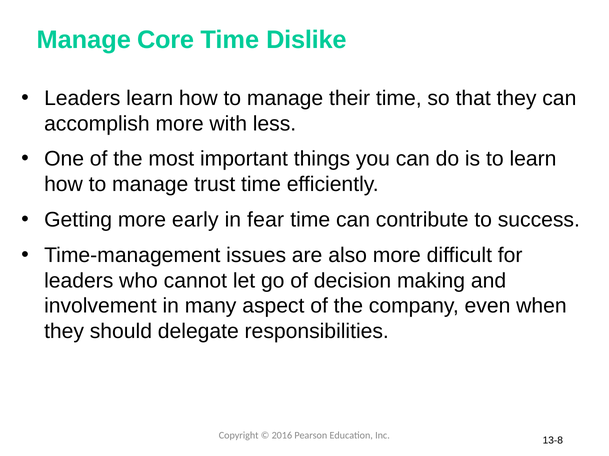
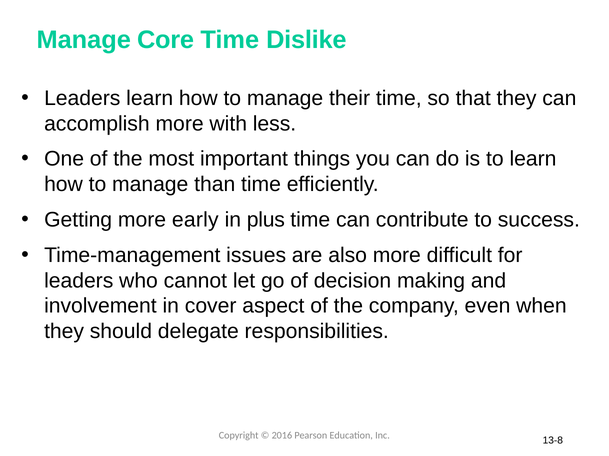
trust: trust -> than
fear: fear -> plus
many: many -> cover
